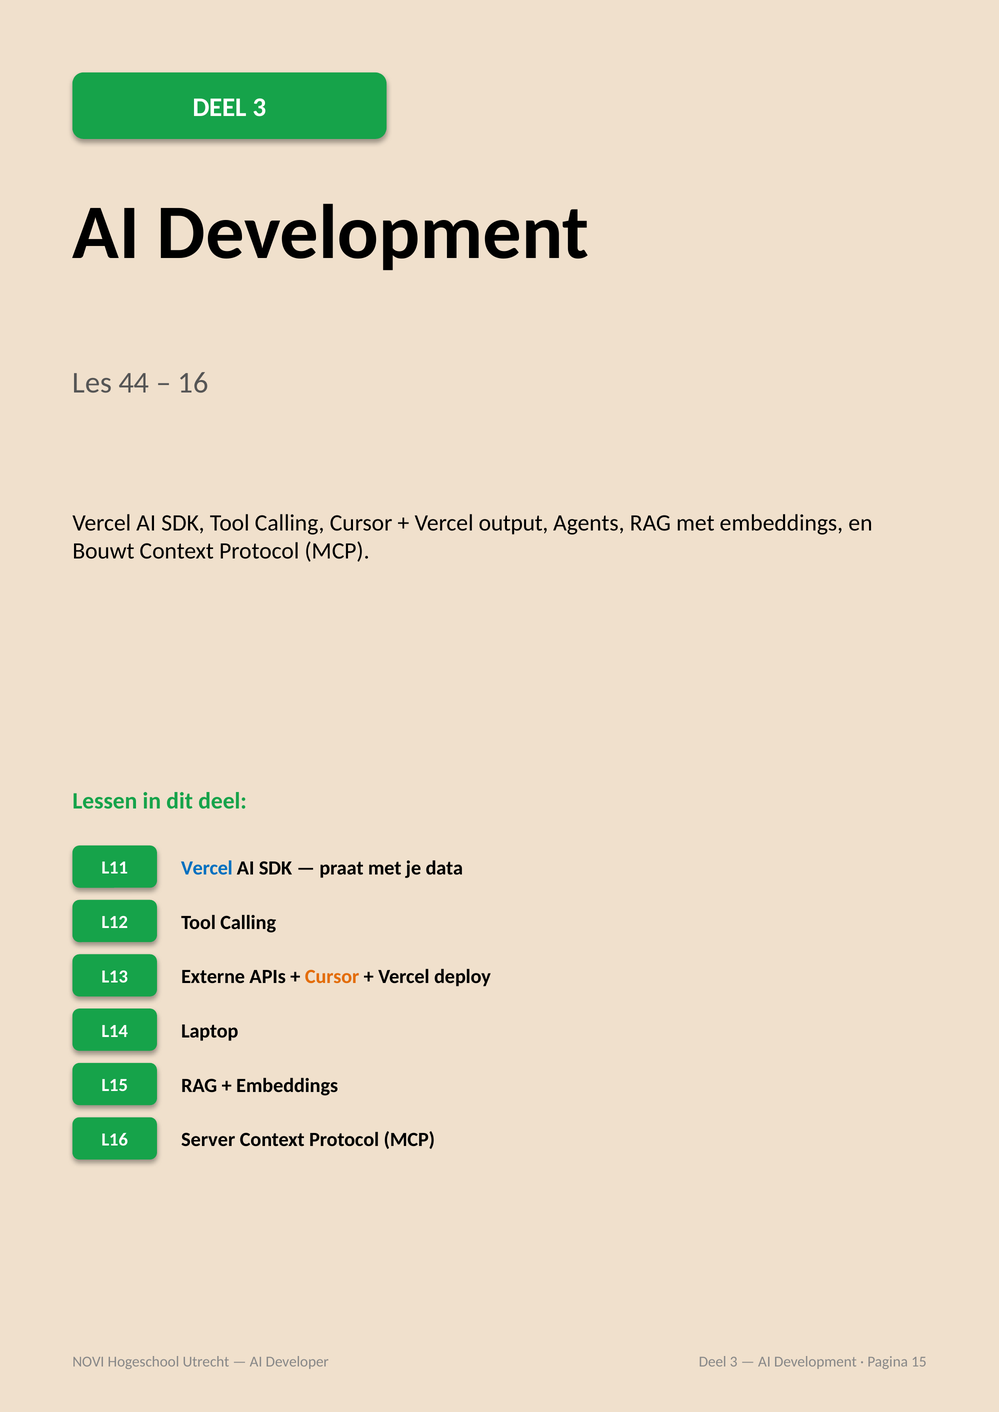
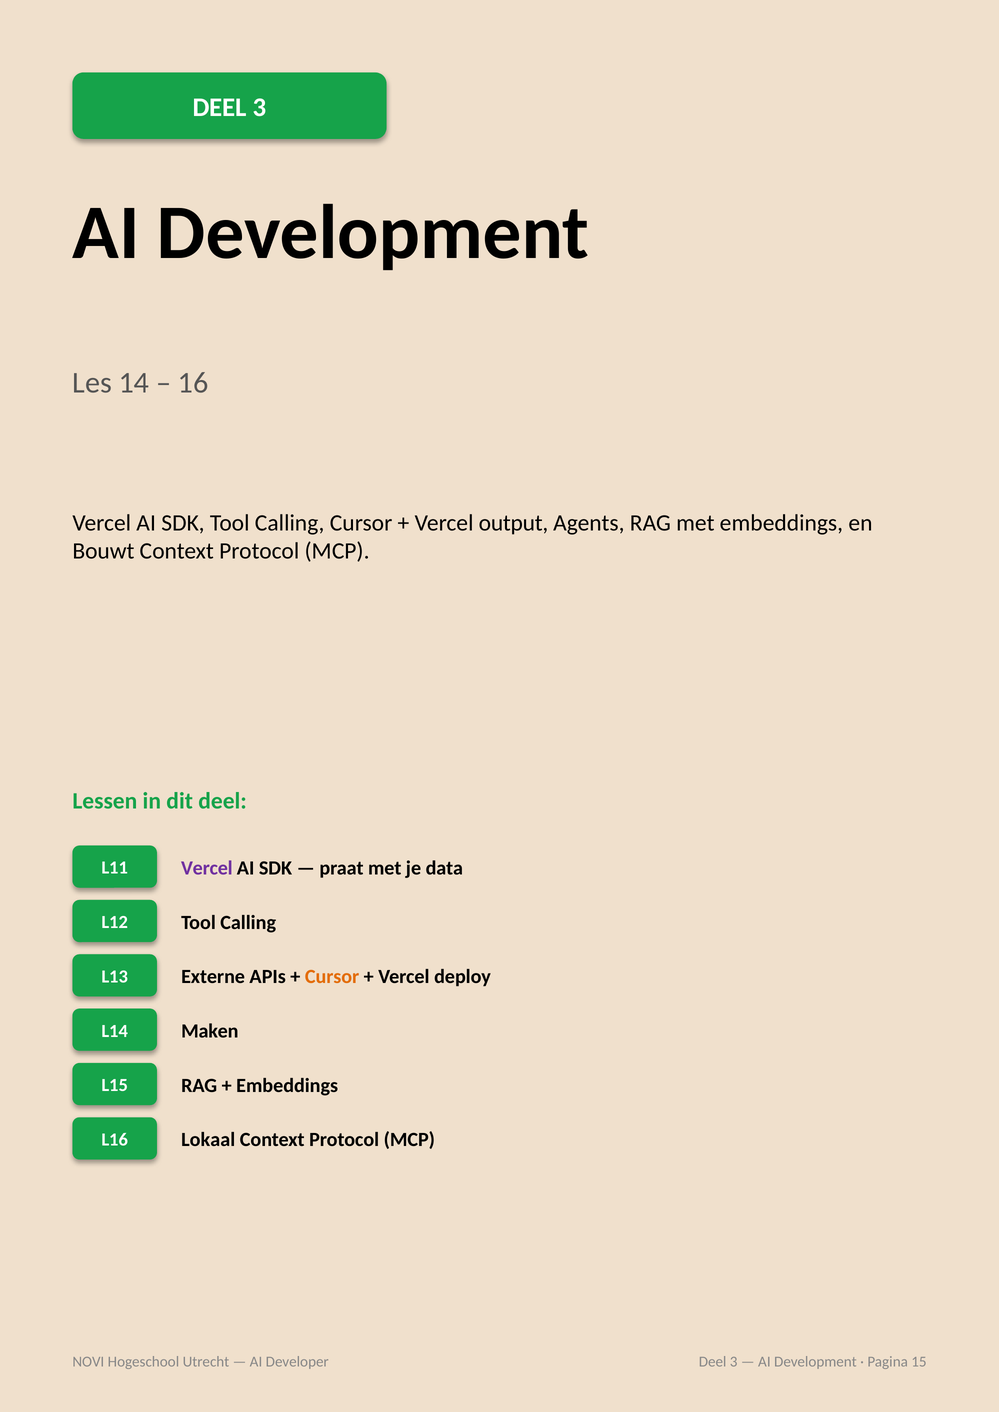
44: 44 -> 14
Vercel at (207, 868) colour: blue -> purple
Laptop: Laptop -> Maken
Server: Server -> Lokaal
